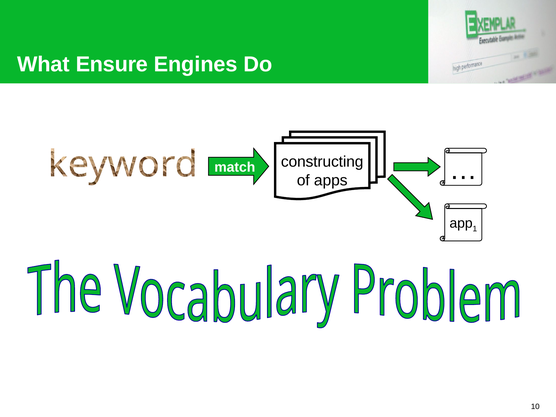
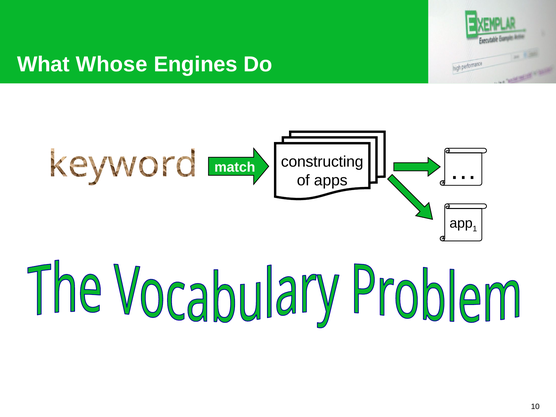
Ensure: Ensure -> Whose
